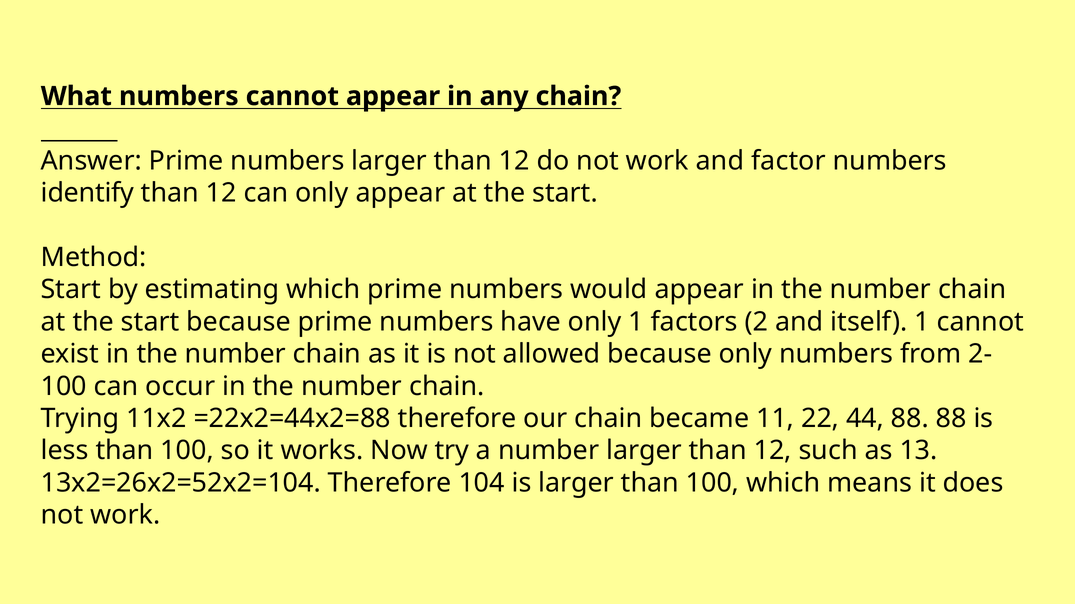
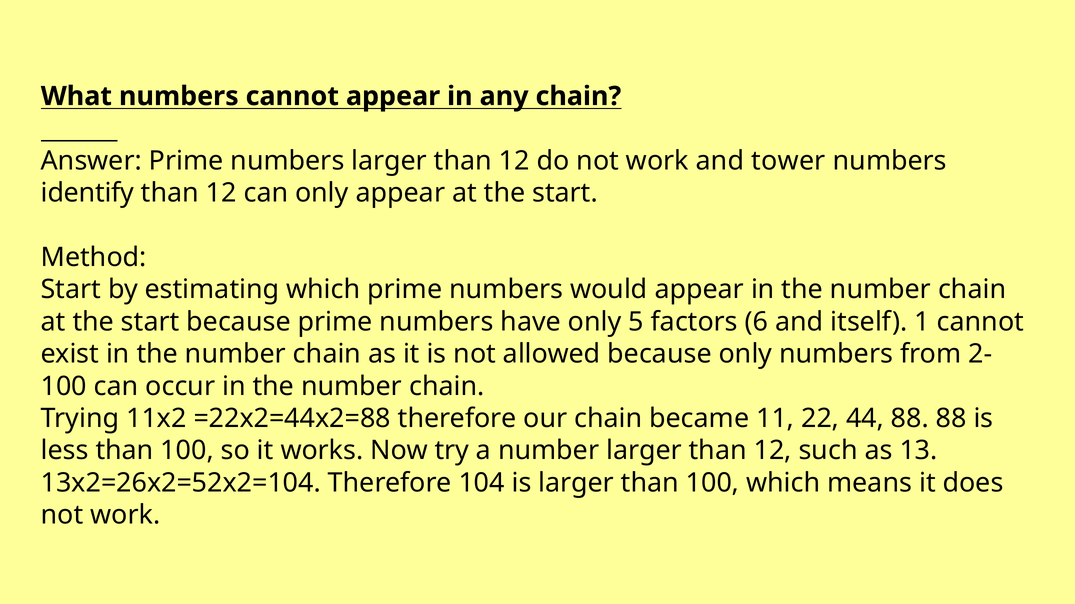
factor: factor -> tower
only 1: 1 -> 5
2: 2 -> 6
